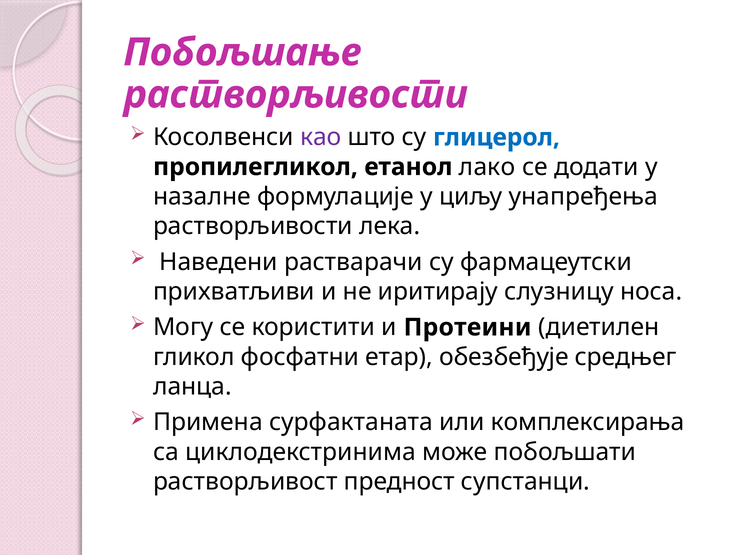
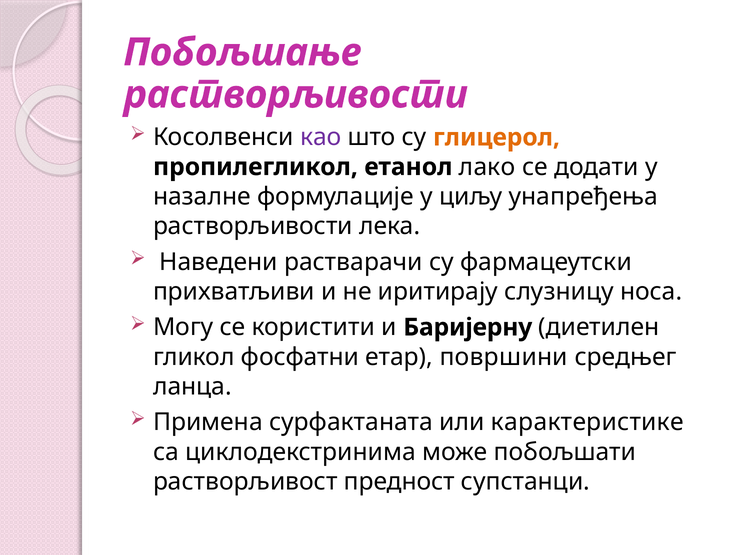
глицерол colour: blue -> orange
Протеини: Протеини -> Баријерну
обезбеђује: обезбеђује -> површини
комплексирања: комплексирања -> карактеристике
